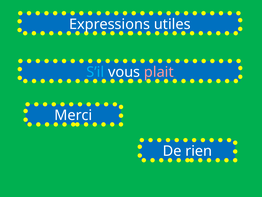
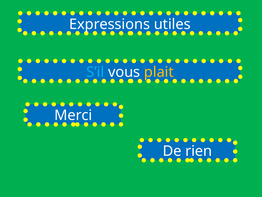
plait colour: pink -> yellow
